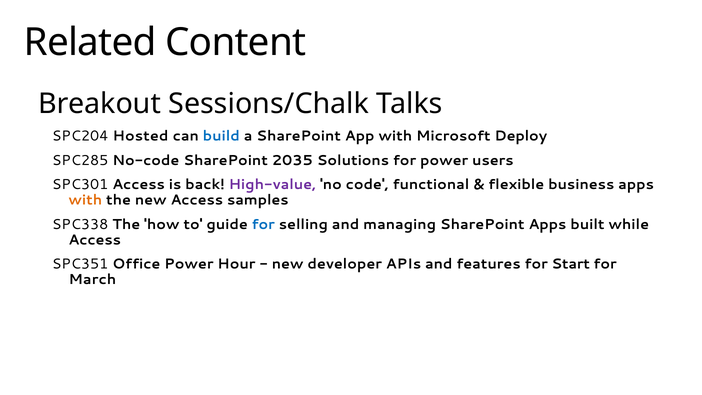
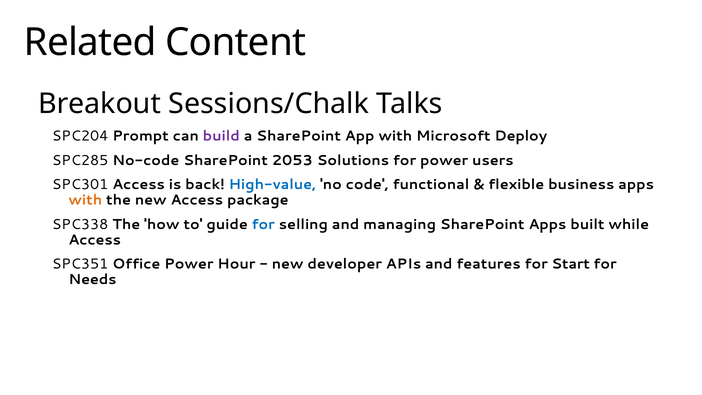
Hosted: Hosted -> Prompt
build colour: blue -> purple
2035: 2035 -> 2053
High-value colour: purple -> blue
samples: samples -> package
March: March -> Needs
